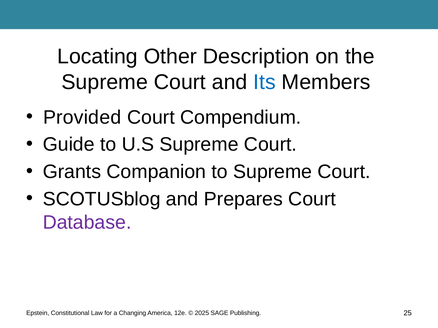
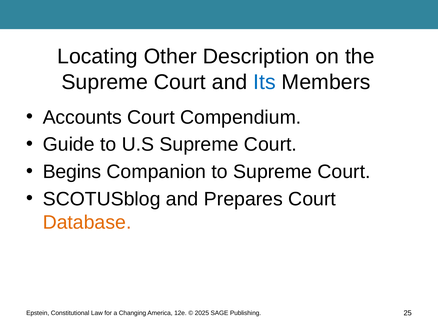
Provided: Provided -> Accounts
Grants: Grants -> Begins
Database colour: purple -> orange
